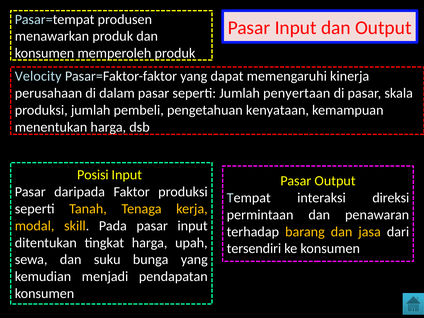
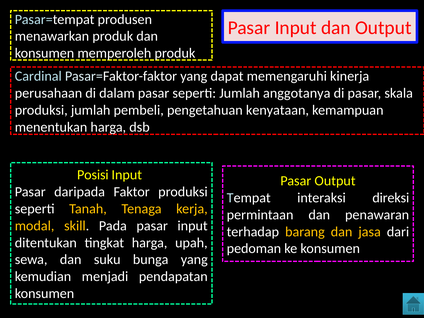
Velocity: Velocity -> Cardinal
penyertaan: penyertaan -> anggotanya
tersendiri: tersendiri -> pedoman
